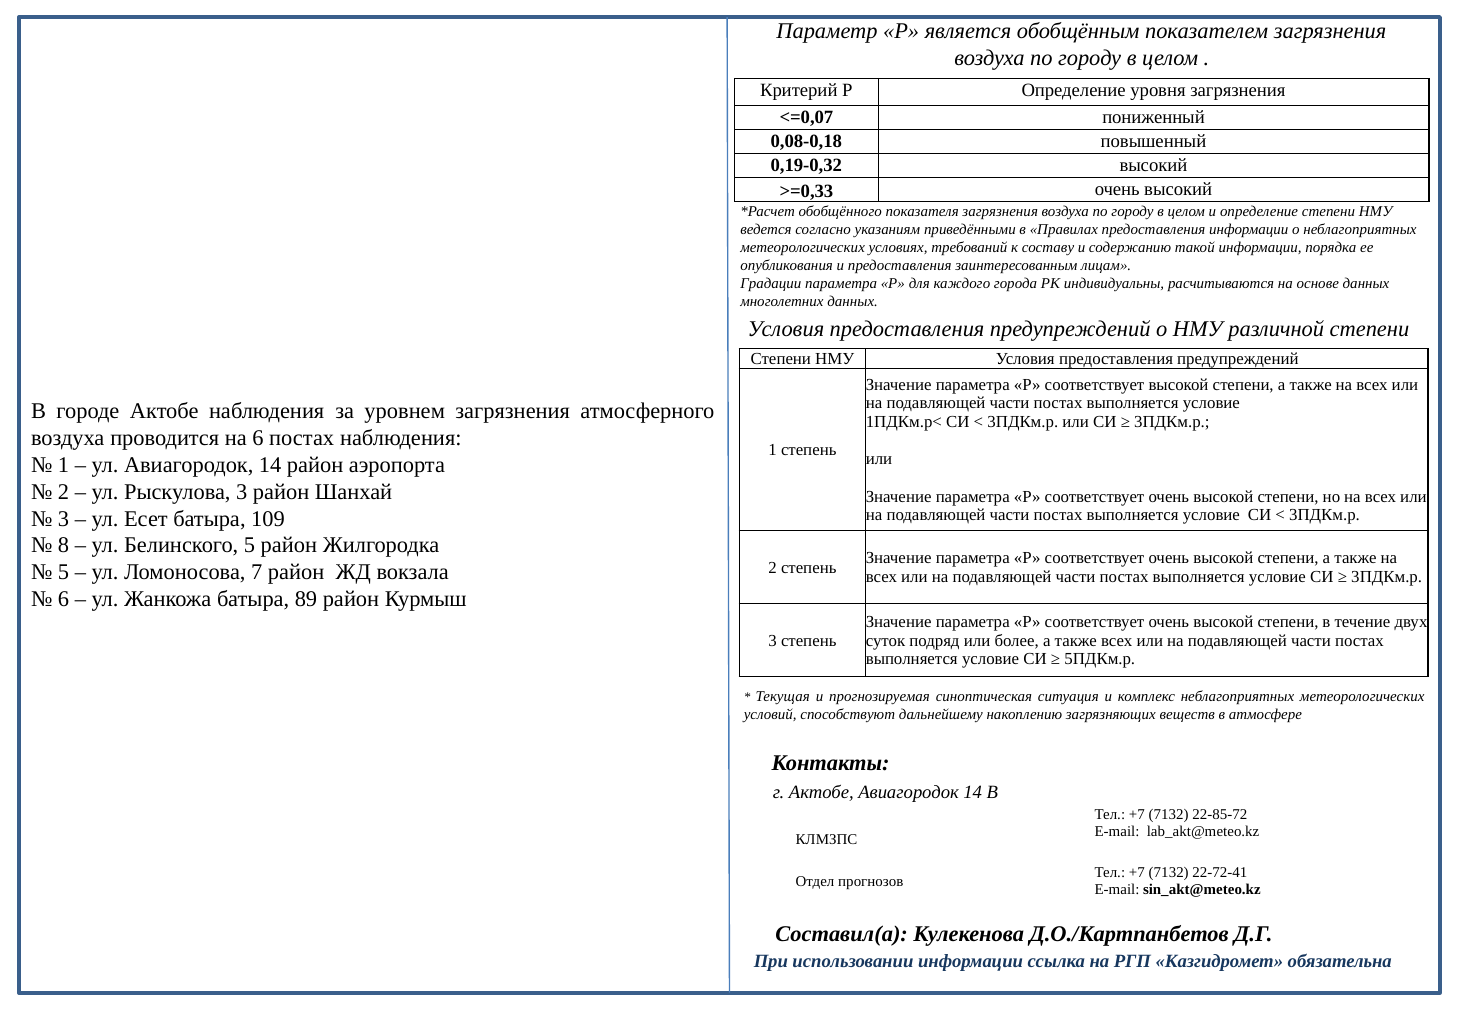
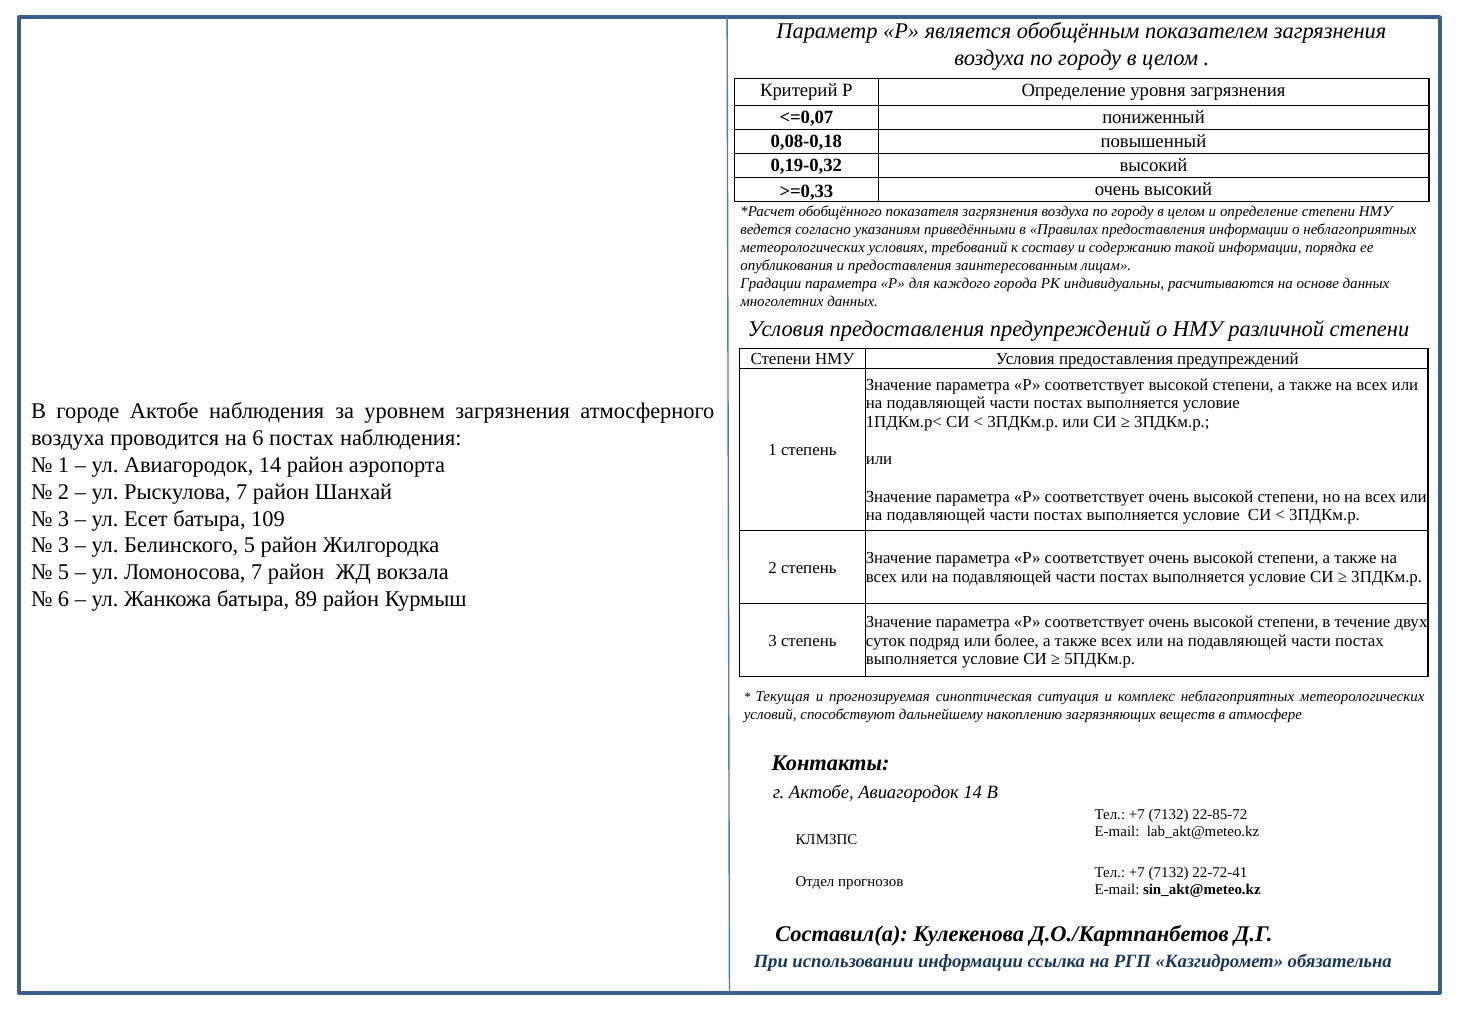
Рыскулова 3: 3 -> 7
8 at (64, 546): 8 -> 3
